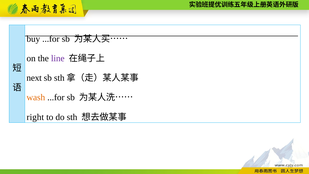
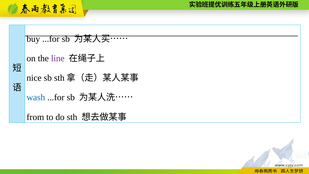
next: next -> nice
wash colour: orange -> blue
right: right -> from
